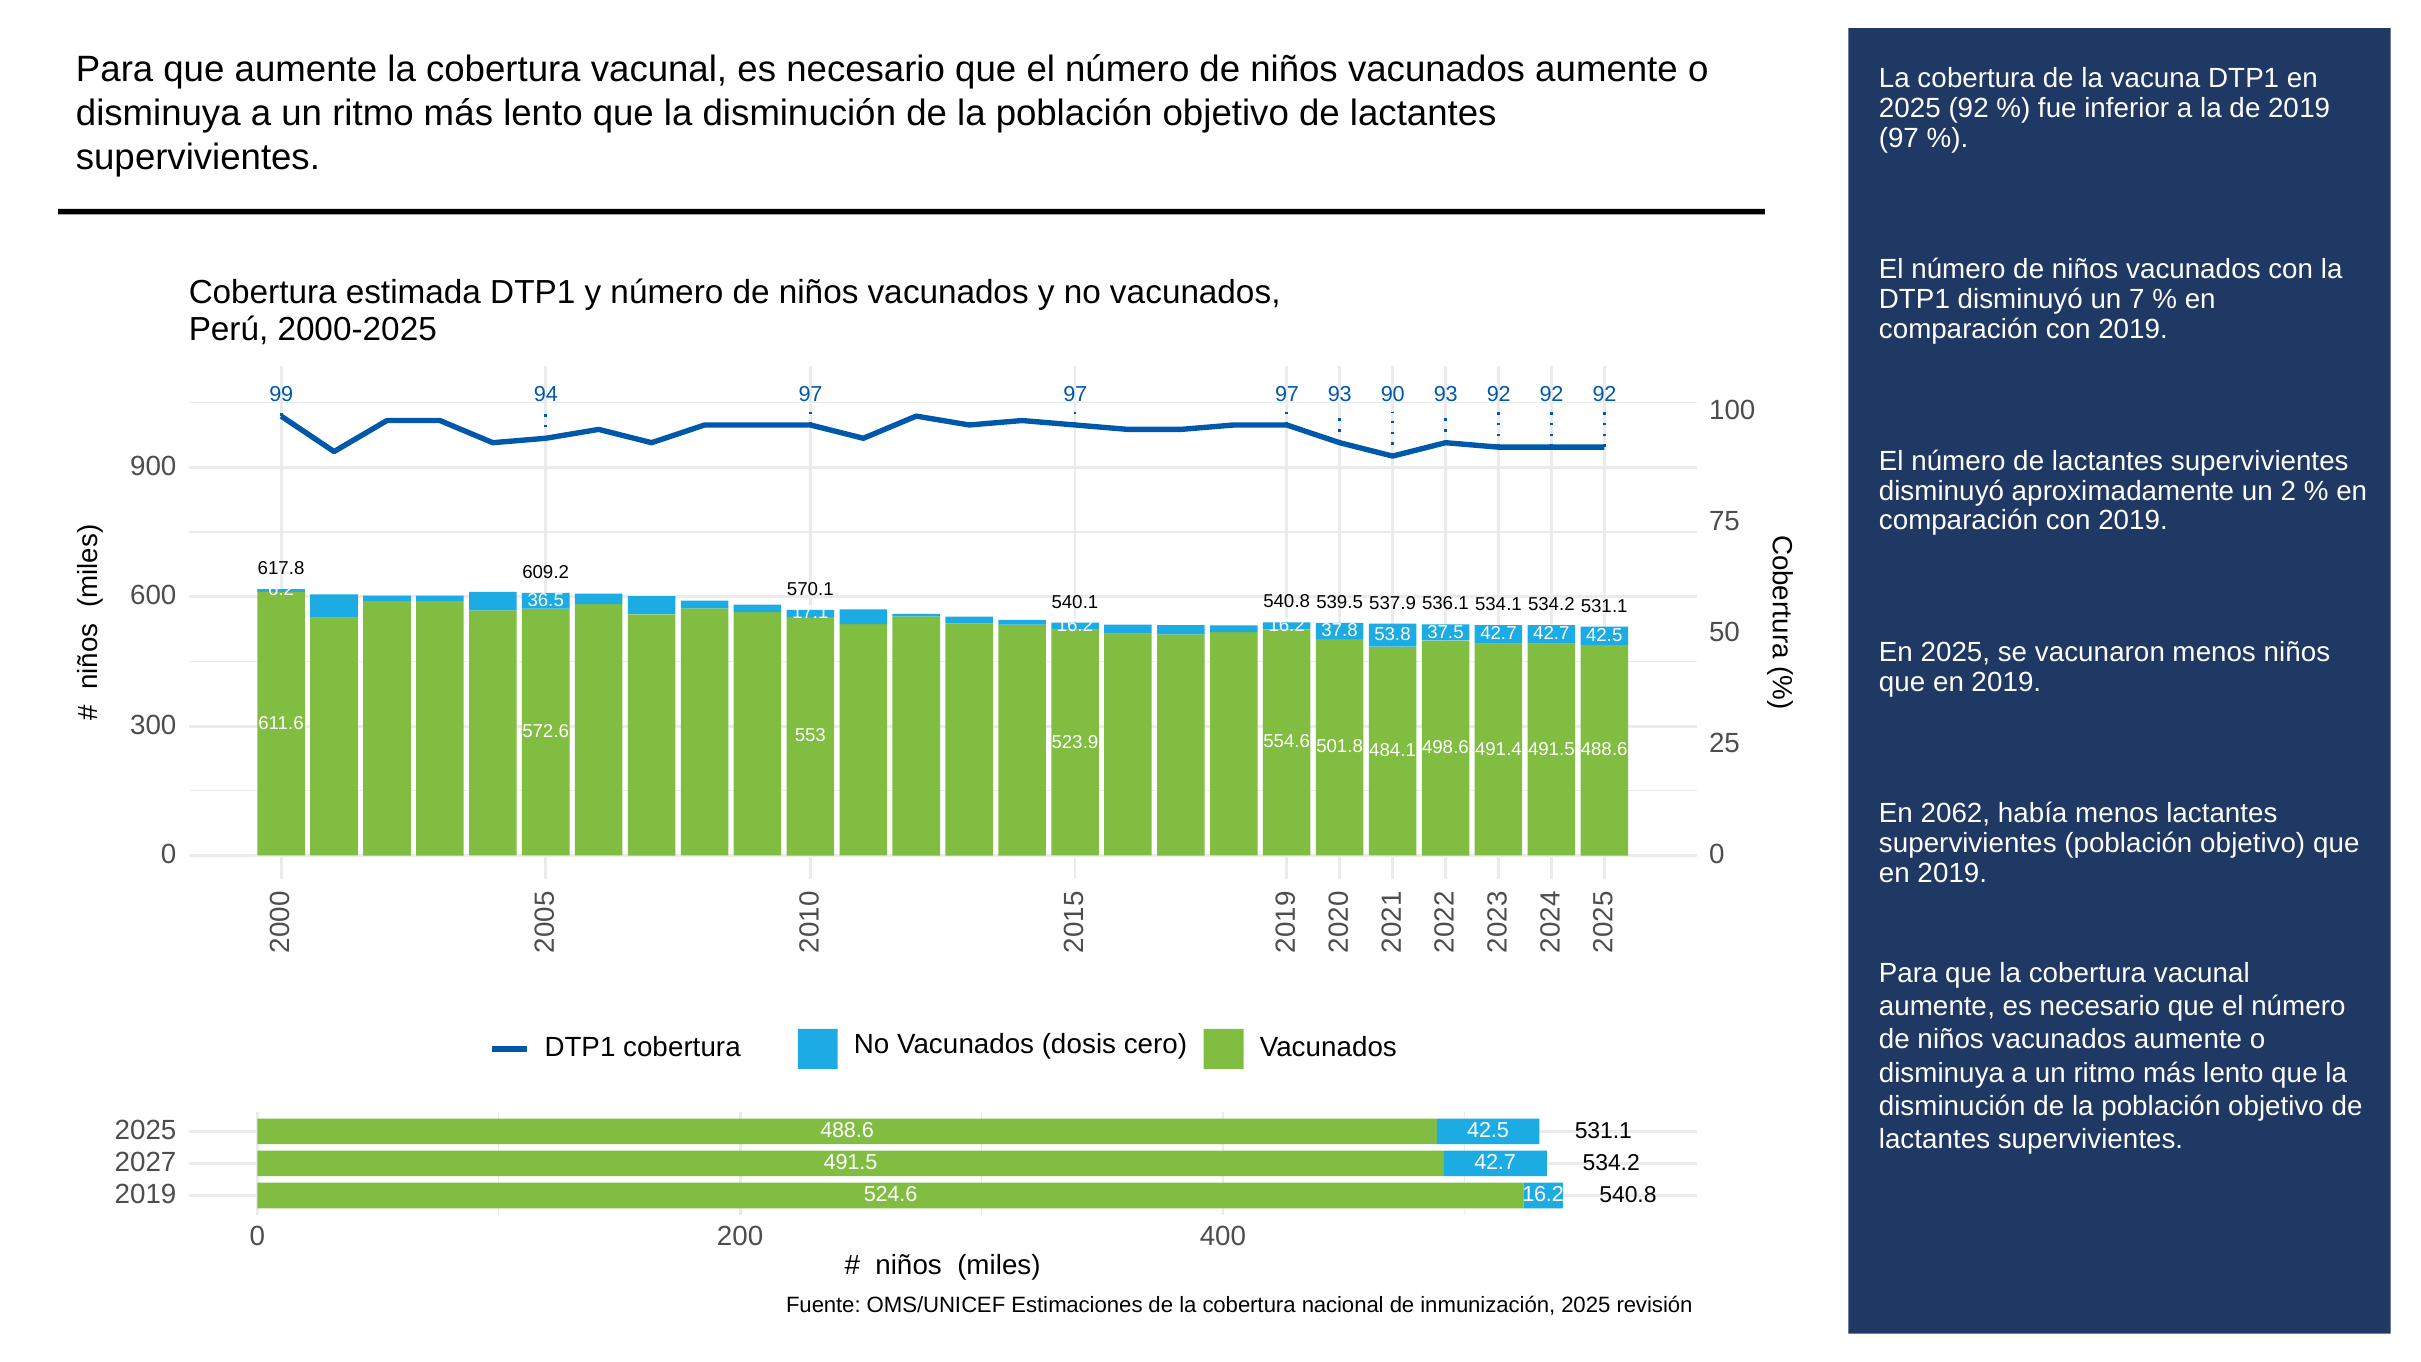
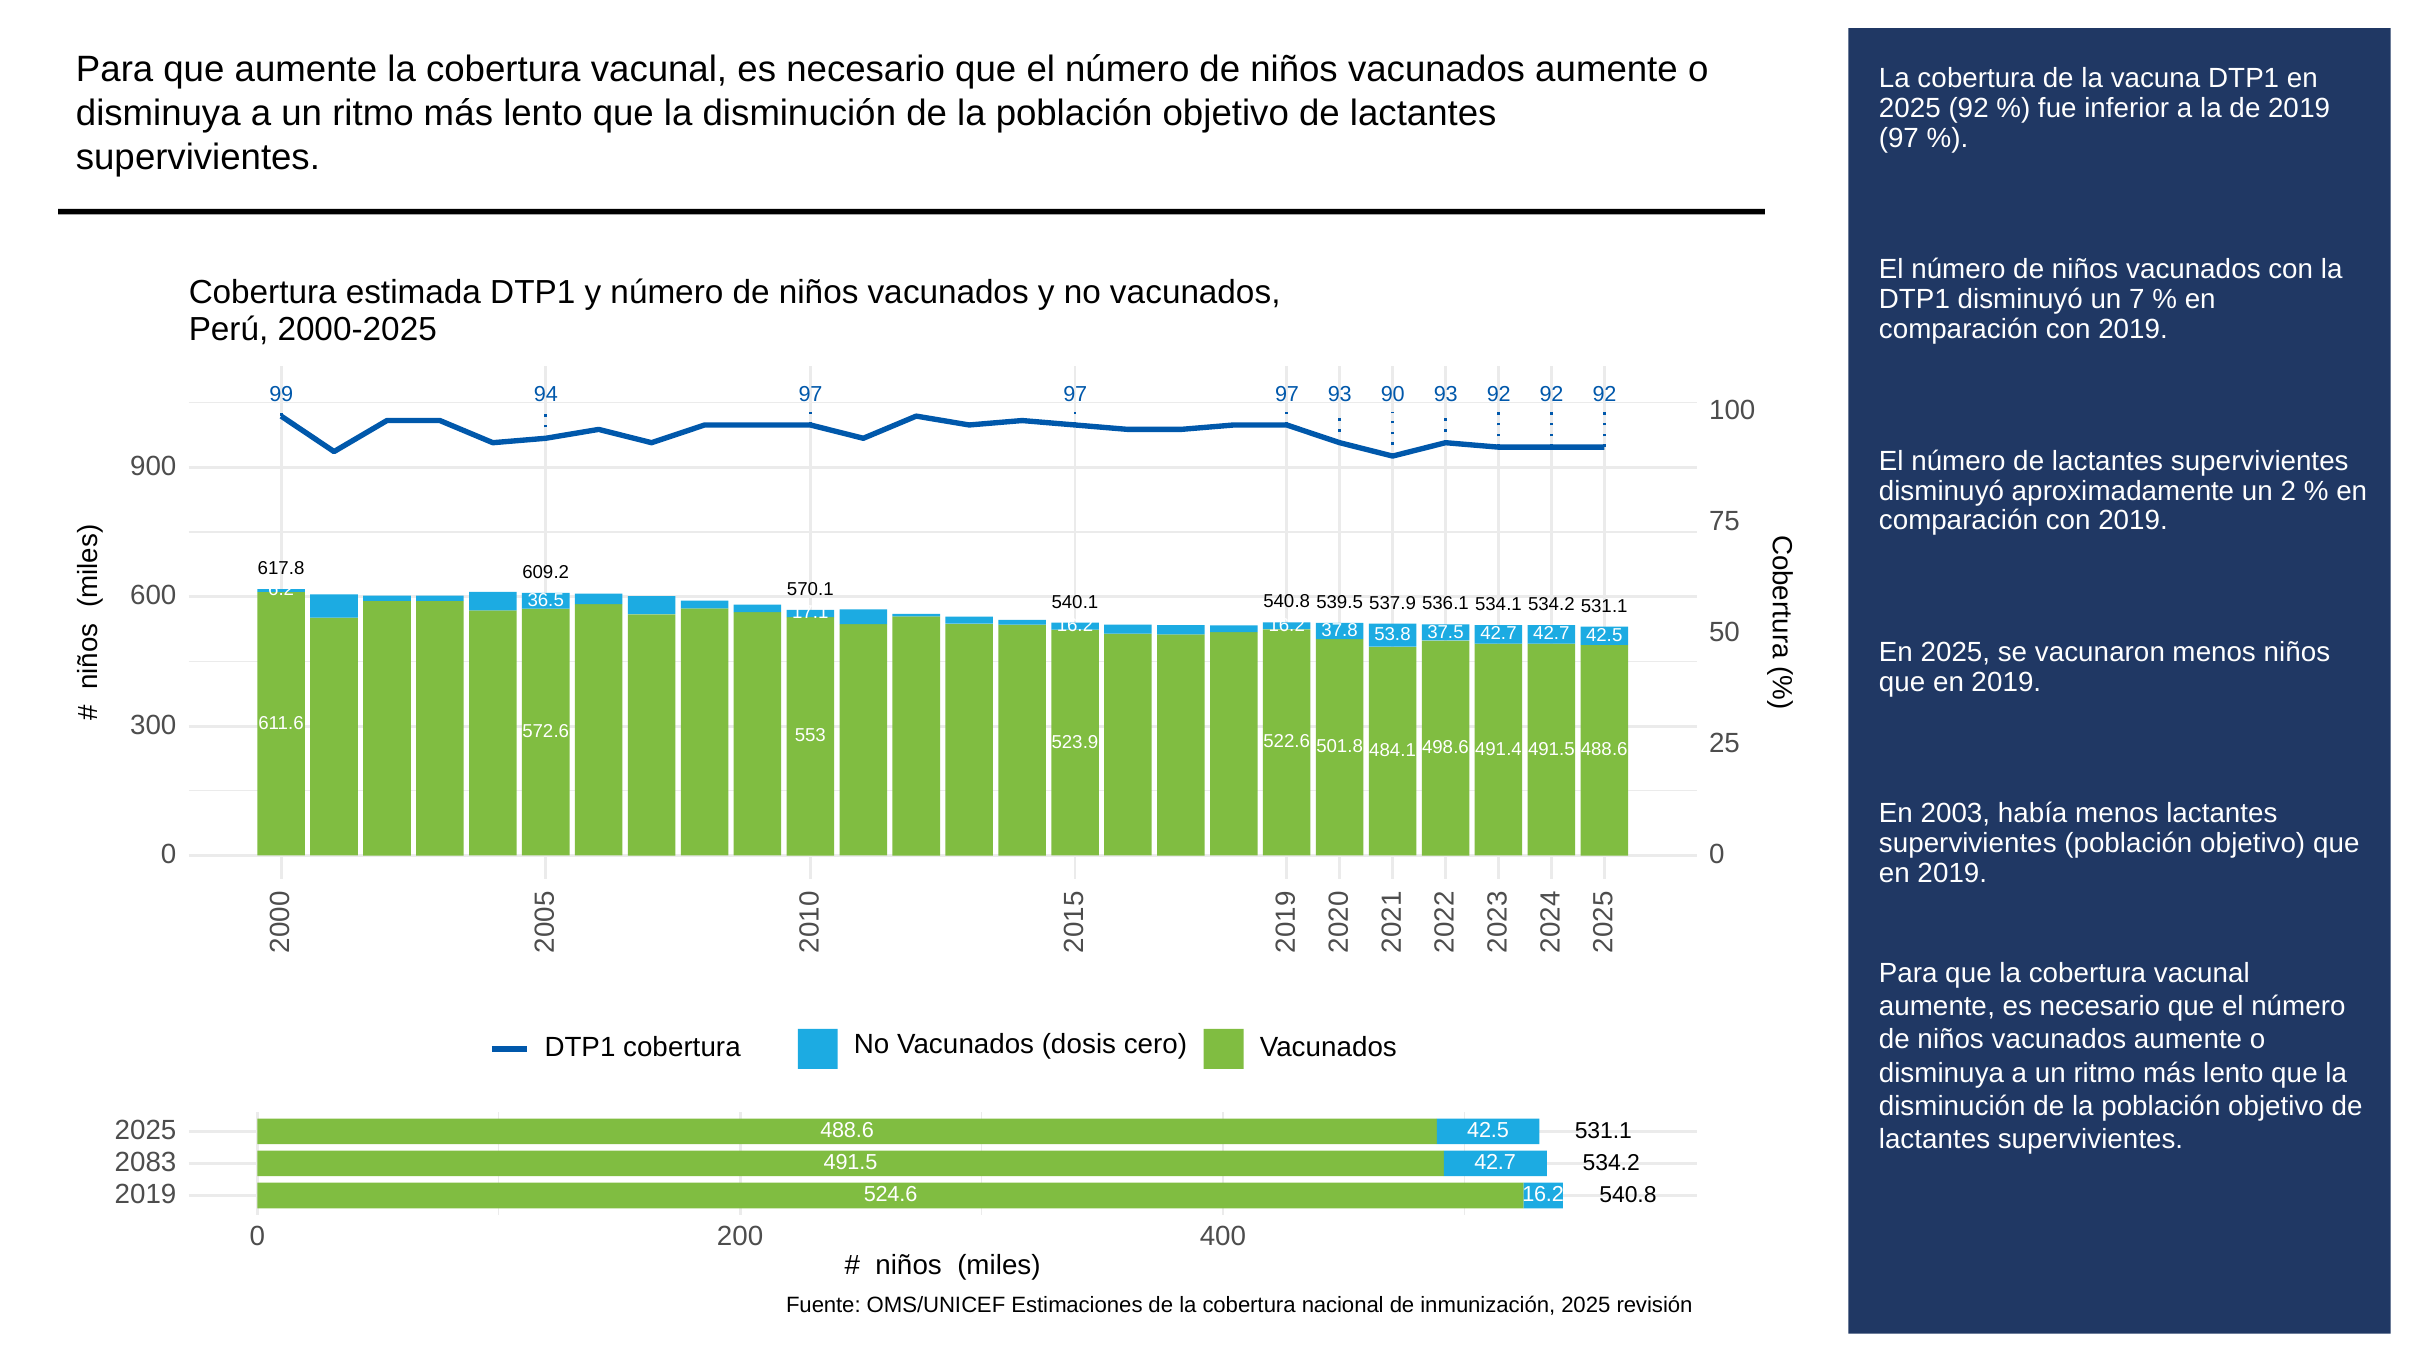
554.6: 554.6 -> 522.6
2062: 2062 -> 2003
2027: 2027 -> 2083
